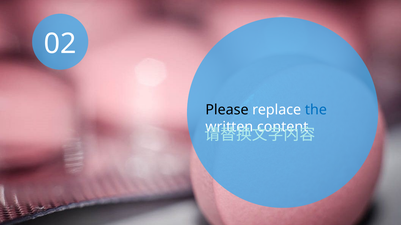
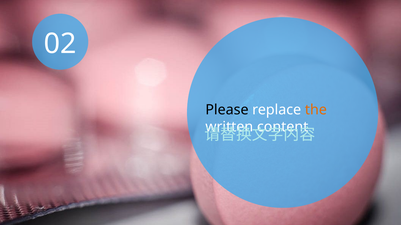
the colour: blue -> orange
